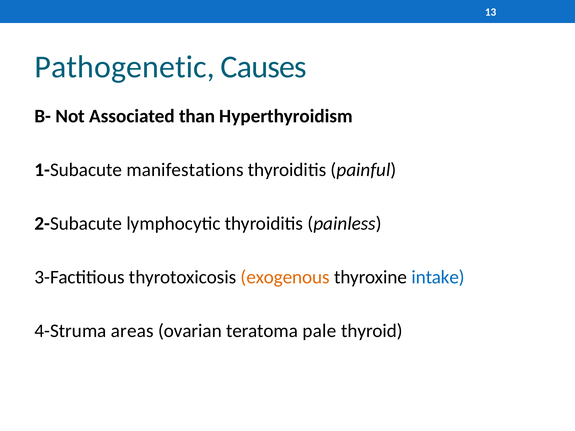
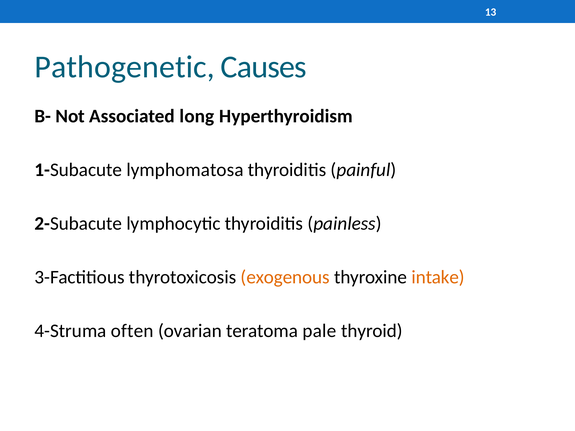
than: than -> long
manifestations: manifestations -> lymphomatosa
intake colour: blue -> orange
areas: areas -> often
